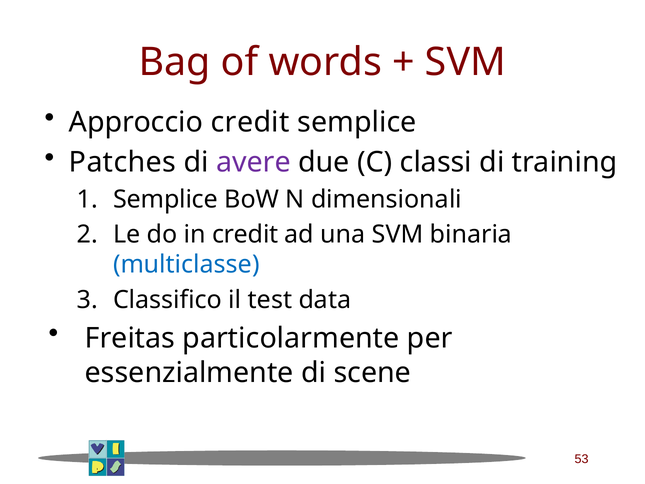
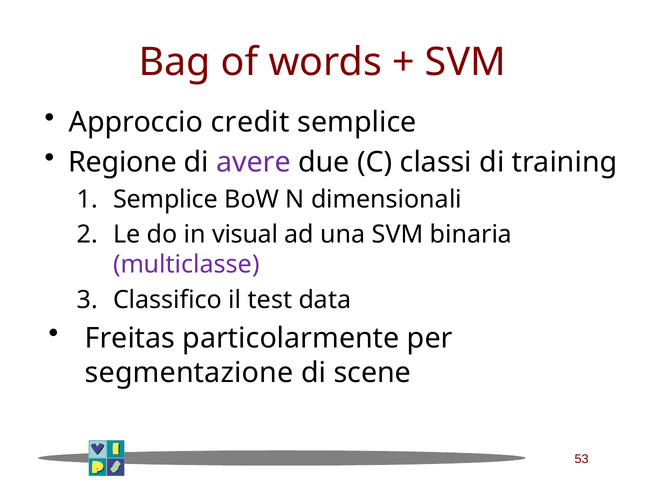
Patches: Patches -> Regione
in credit: credit -> visual
multiclasse colour: blue -> purple
essenzialmente: essenzialmente -> segmentazione
